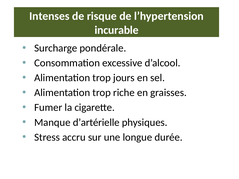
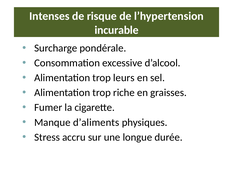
jours: jours -> leurs
d’artérielle: d’artérielle -> d’aliments
